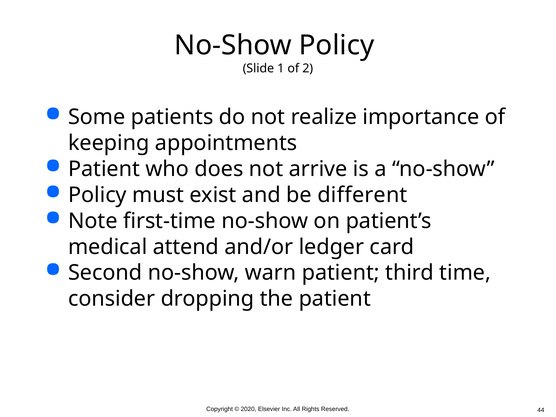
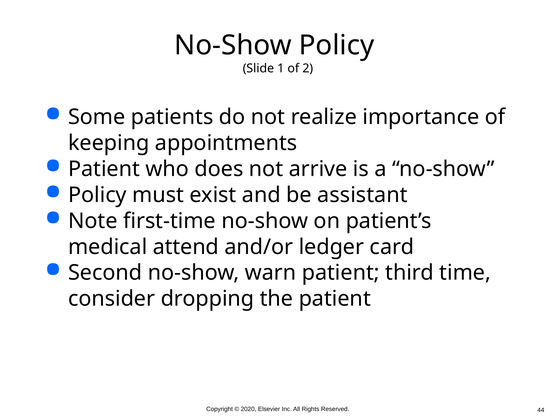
different: different -> assistant
